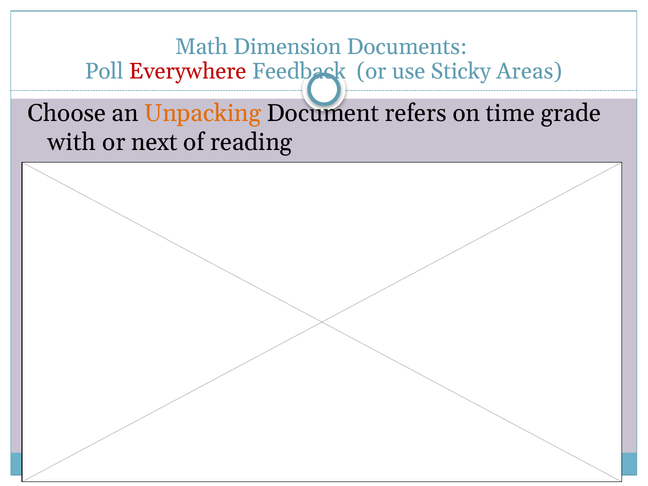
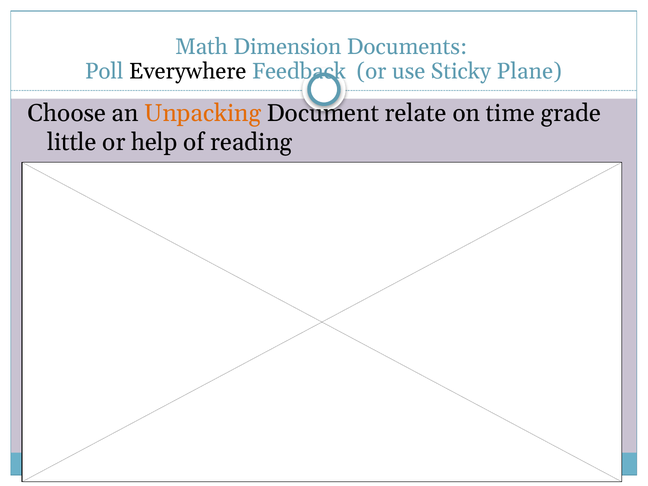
Everywhere colour: red -> black
Areas: Areas -> Plane
refers: refers -> relate
with: with -> little
next: next -> help
